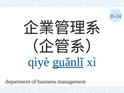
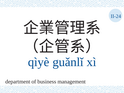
guǎnlǐ underline: present -> none
